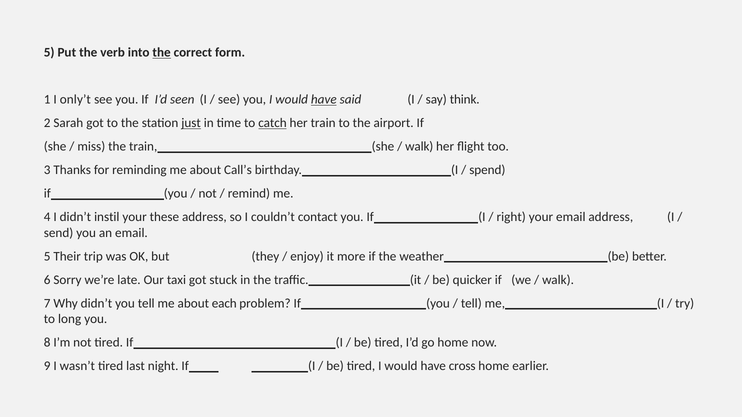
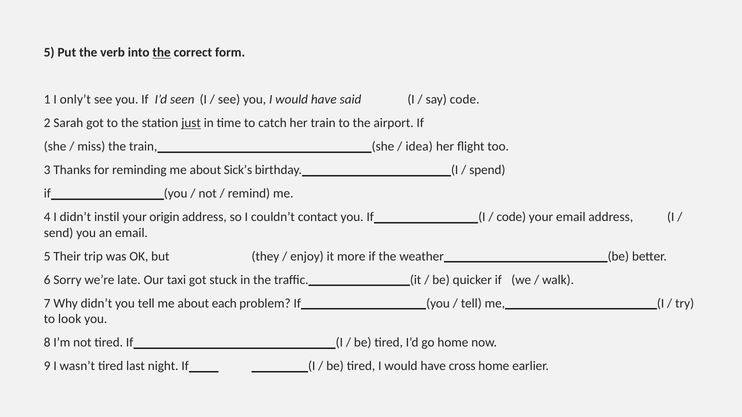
have at (324, 100) underline: present -> none
say think: think -> code
catch underline: present -> none
walk at (419, 147): walk -> idea
Call’s: Call’s -> Sick’s
these: these -> origin
right at (511, 217): right -> code
long: long -> look
